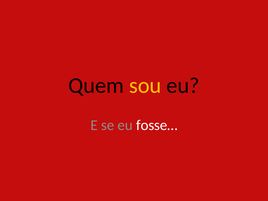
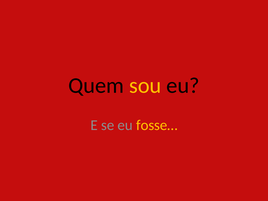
fosse… colour: white -> yellow
